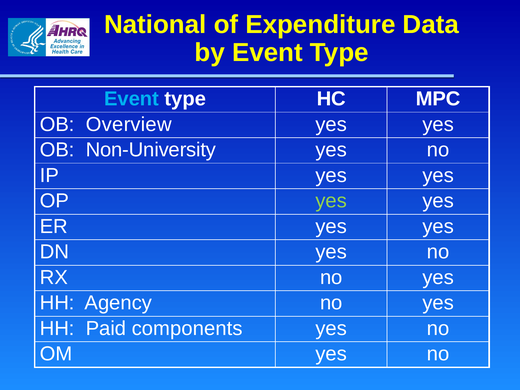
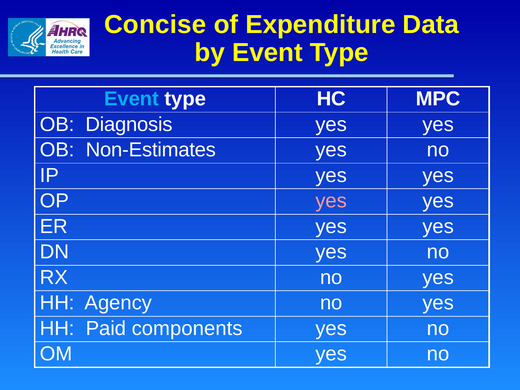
National: National -> Concise
Overview: Overview -> Diagnosis
Non-University: Non-University -> Non-Estimates
yes at (331, 201) colour: light green -> pink
